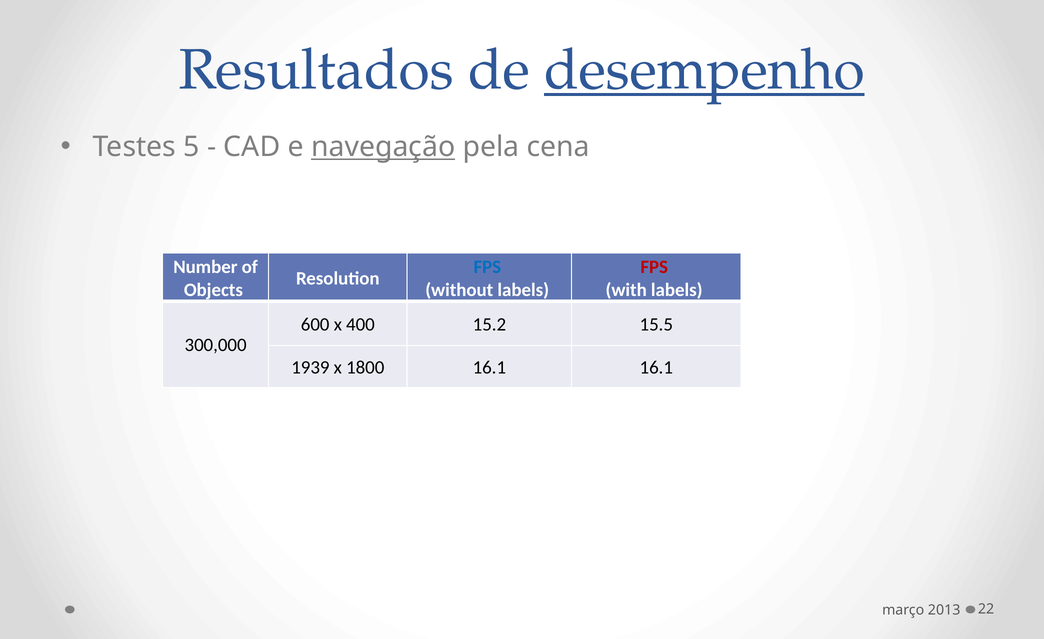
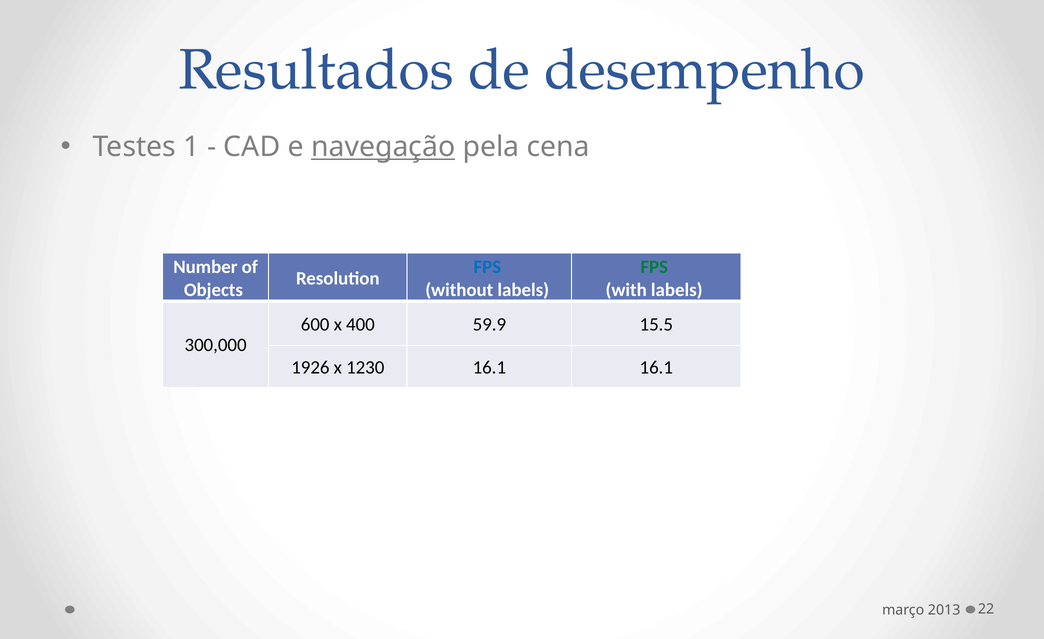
desempenho underline: present -> none
5: 5 -> 1
FPS at (654, 267) colour: red -> green
15.2: 15.2 -> 59.9
1939: 1939 -> 1926
1800: 1800 -> 1230
